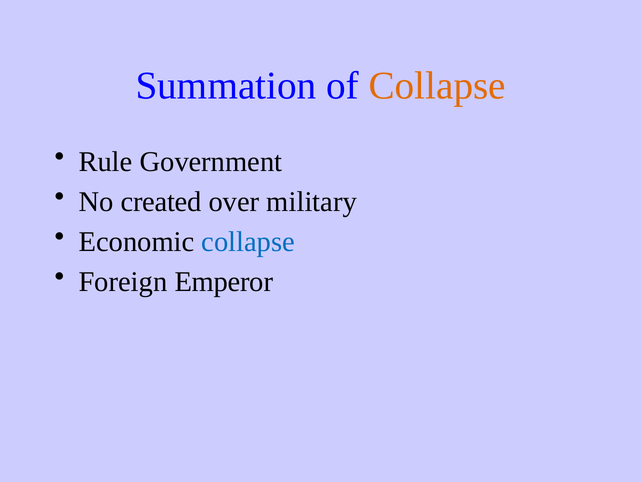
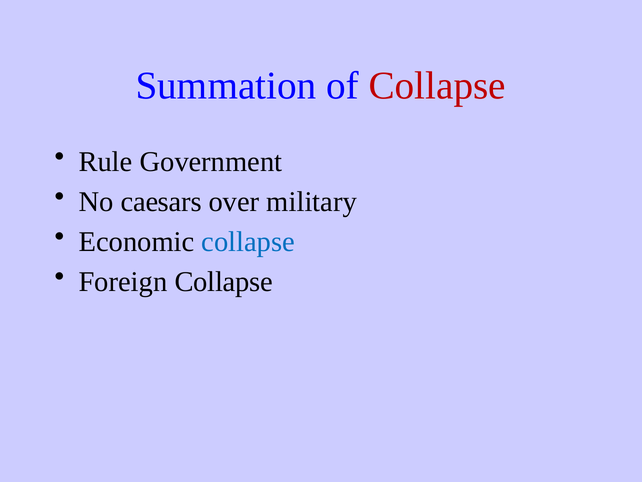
Collapse at (437, 86) colour: orange -> red
created: created -> caesars
Foreign Emperor: Emperor -> Collapse
